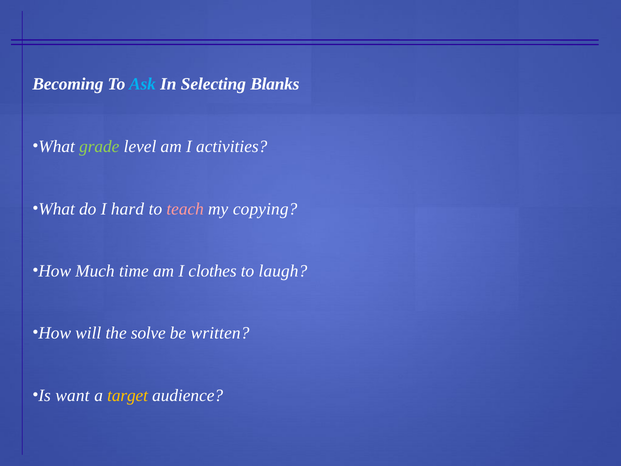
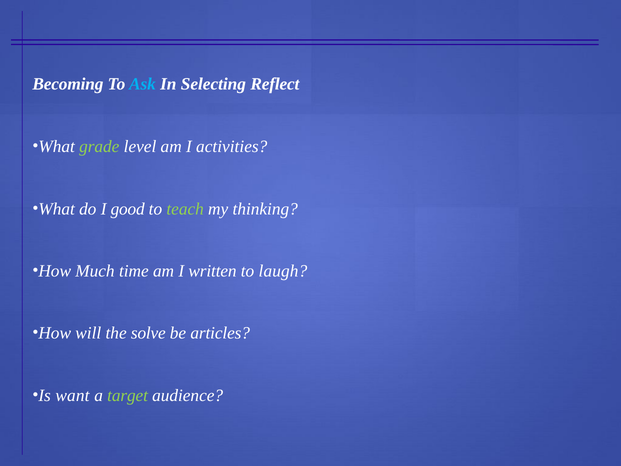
Blanks: Blanks -> Reflect
hard: hard -> good
teach colour: pink -> light green
copying: copying -> thinking
clothes: clothes -> written
written: written -> articles
target colour: yellow -> light green
